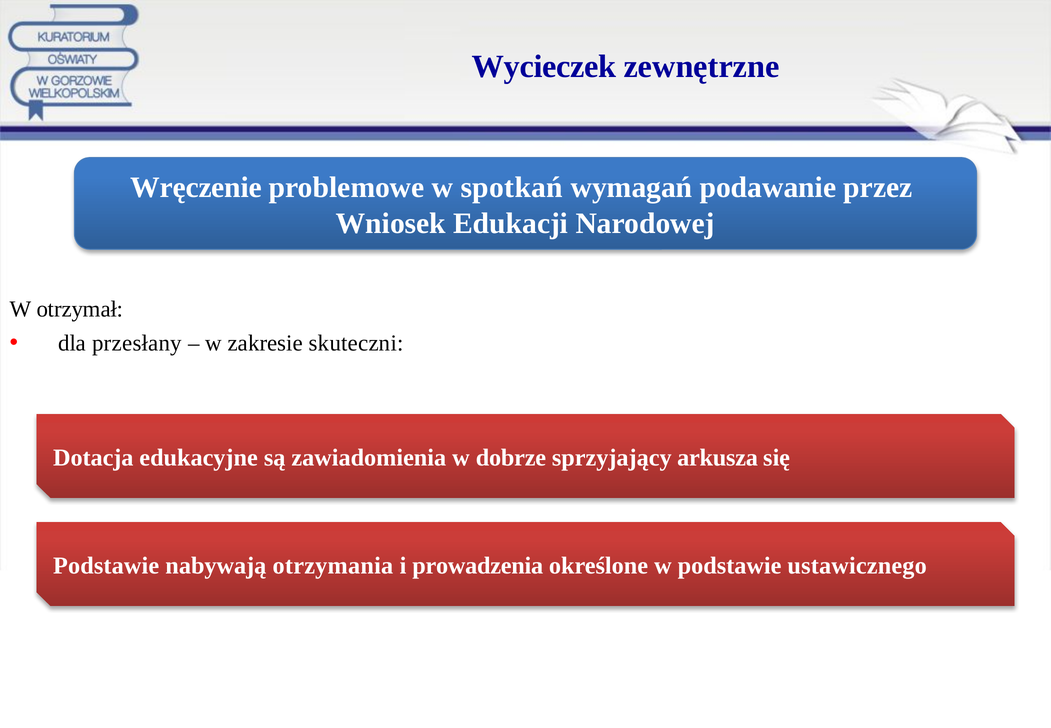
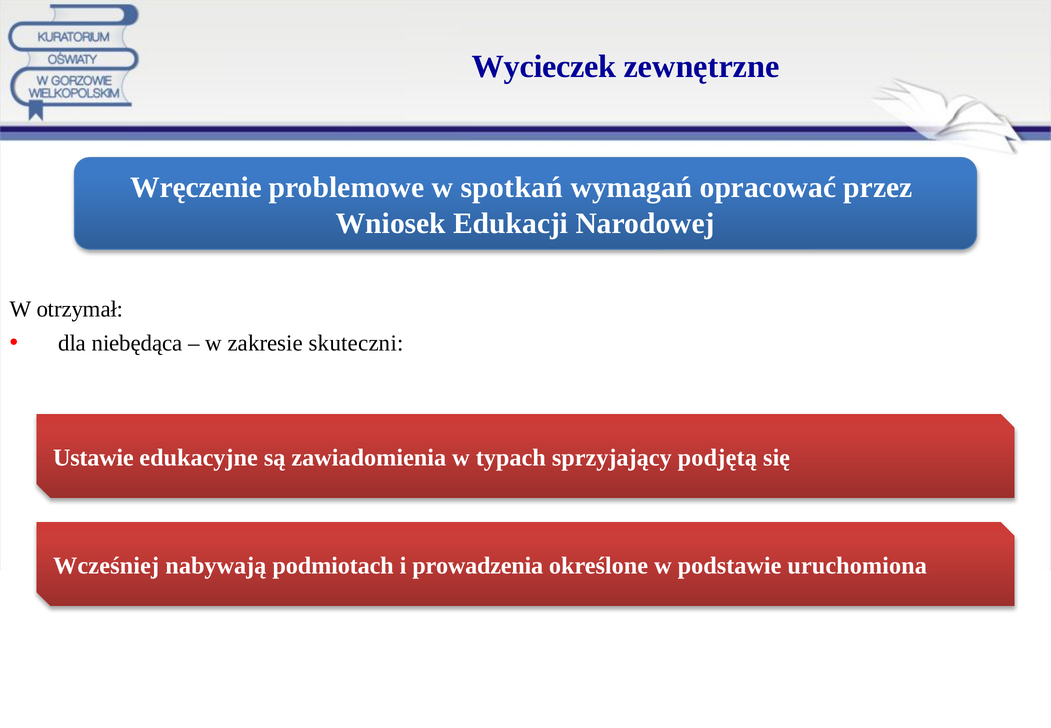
podawanie: podawanie -> opracować
przesłany: przesłany -> niebędąca
Dotacja: Dotacja -> Ustawie
dobrze: dobrze -> typach
arkusza: arkusza -> podjętą
Podstawie at (106, 565): Podstawie -> Wcześniej
otrzymania: otrzymania -> podmiotach
ustawicznego: ustawicznego -> uruchomiona
